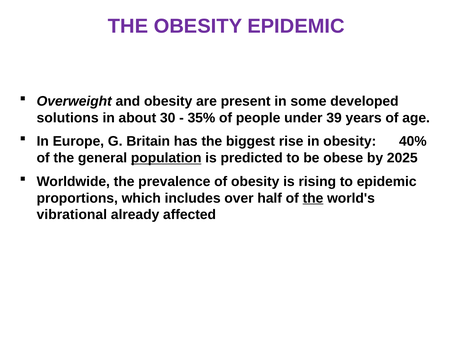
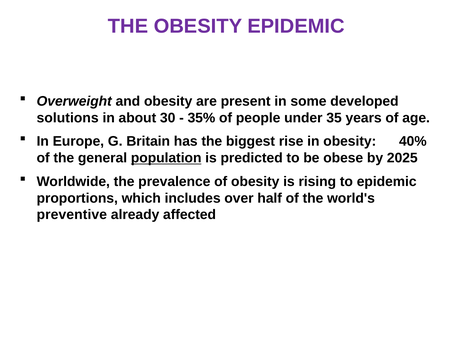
39: 39 -> 35
the at (313, 198) underline: present -> none
vibrational: vibrational -> preventive
